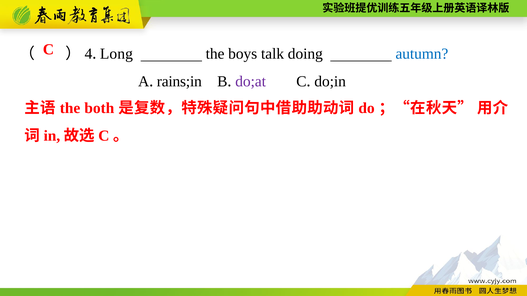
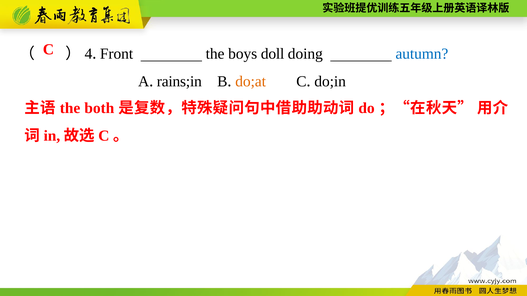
Long: Long -> Front
talk: talk -> doll
do;at colour: purple -> orange
